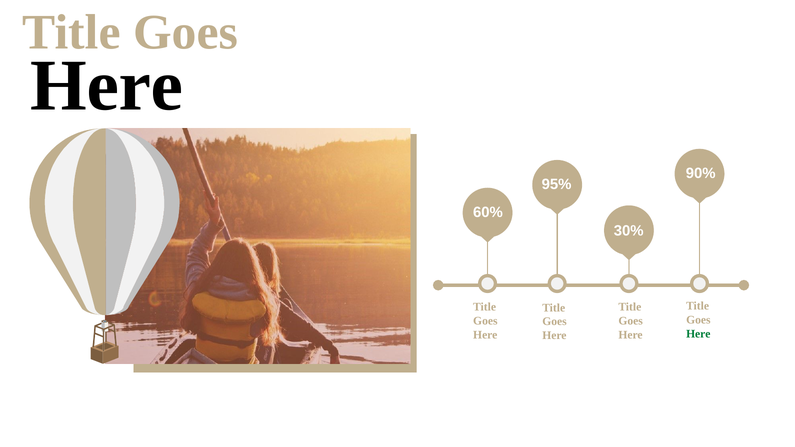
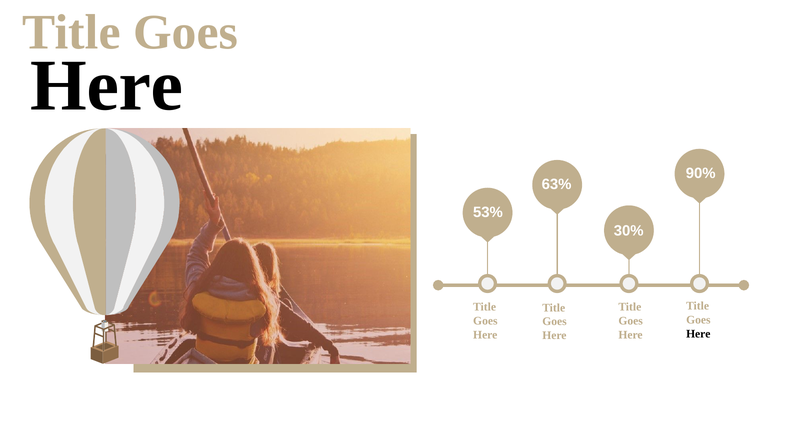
95%: 95% -> 63%
60%: 60% -> 53%
Here at (698, 334) colour: green -> black
